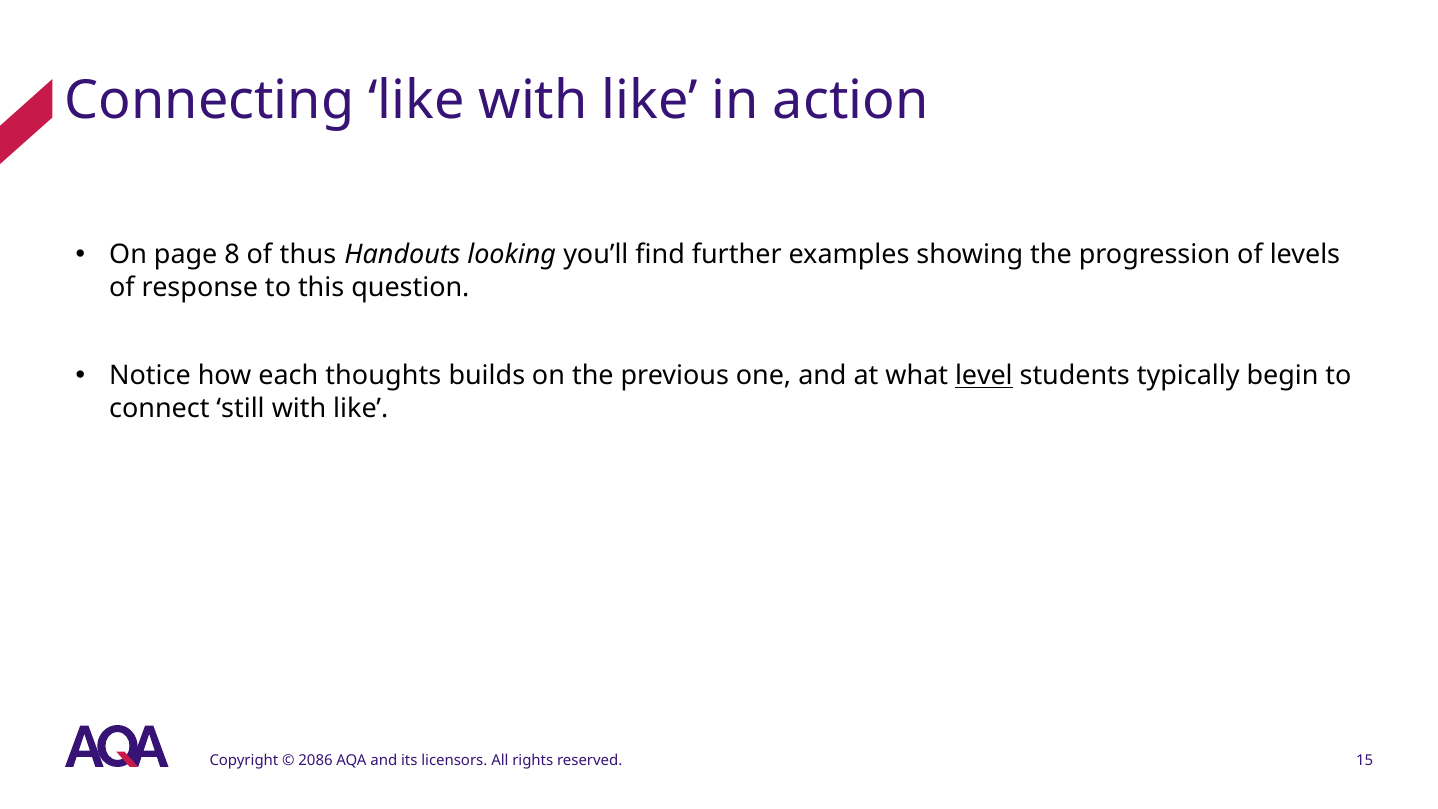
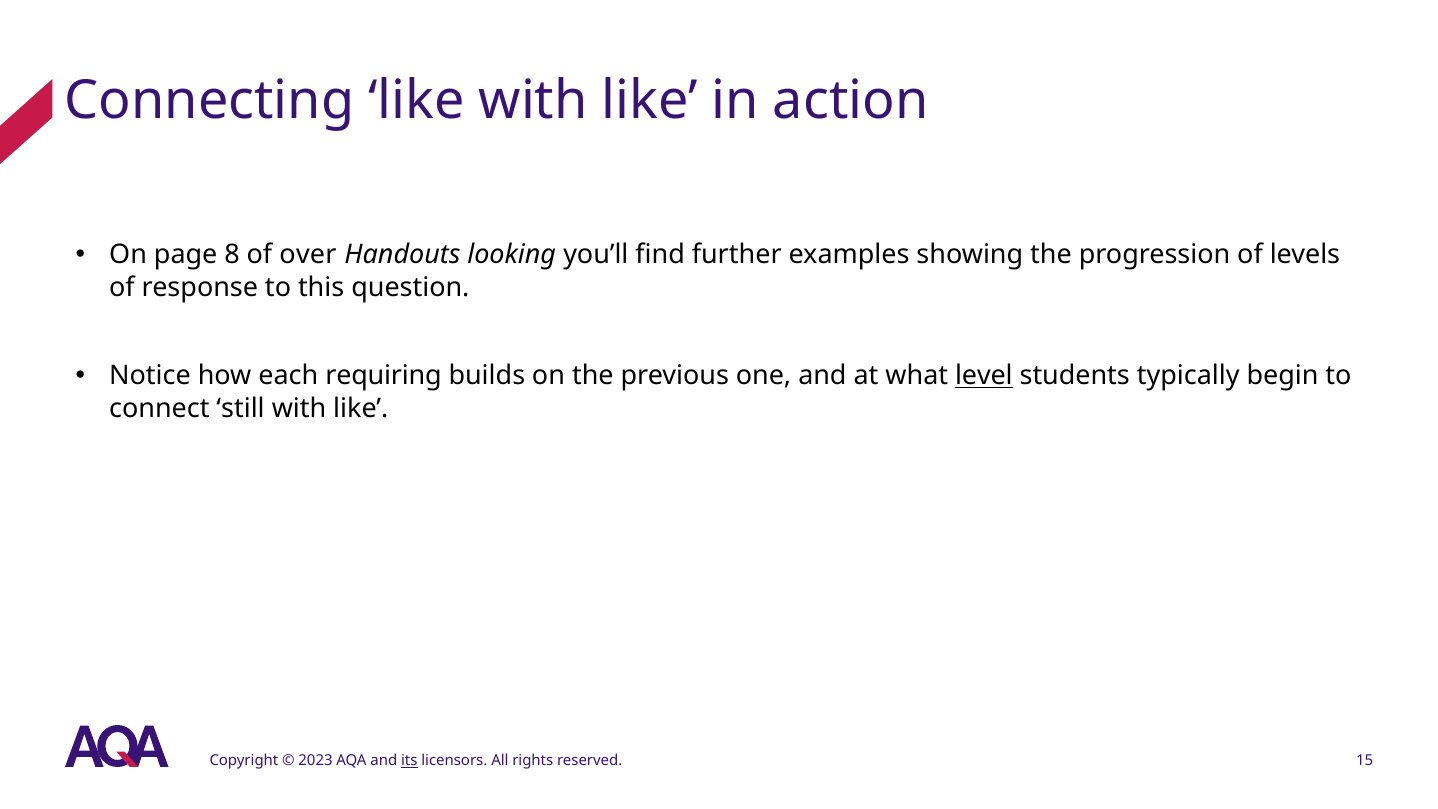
thus: thus -> over
thoughts: thoughts -> requiring
2086: 2086 -> 2023
its underline: none -> present
